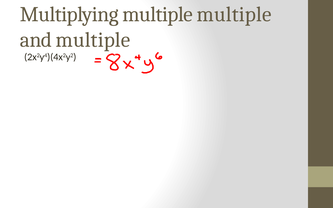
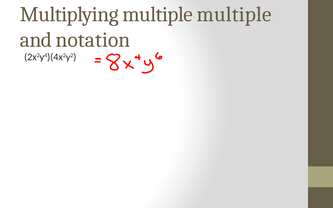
and multiple: multiple -> notation
